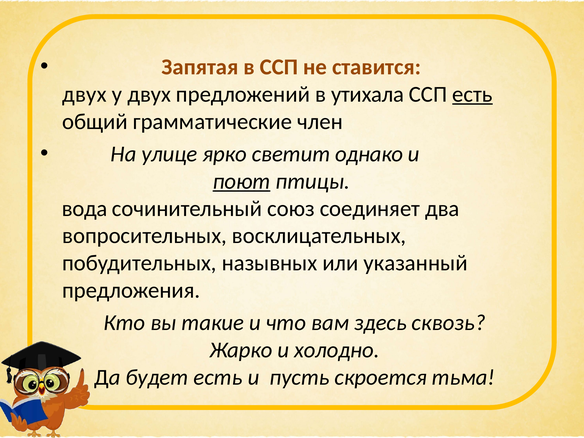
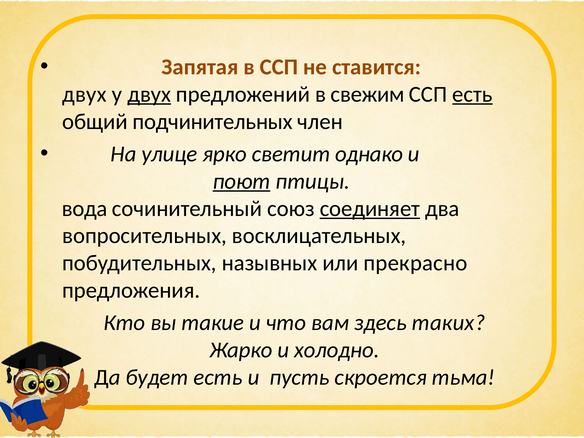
двух at (149, 94) underline: none -> present
утихала: утихала -> свежим
грамматические: грамматические -> подчинительных
соединяет underline: none -> present
указанный: указанный -> прекрасно
сквозь: сквозь -> таких
